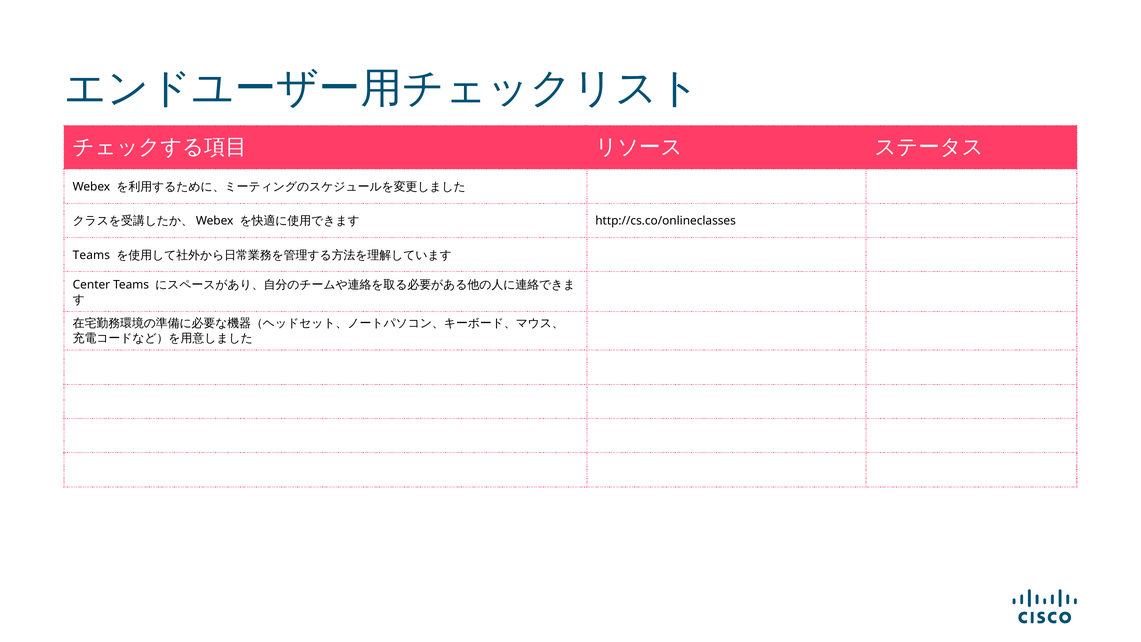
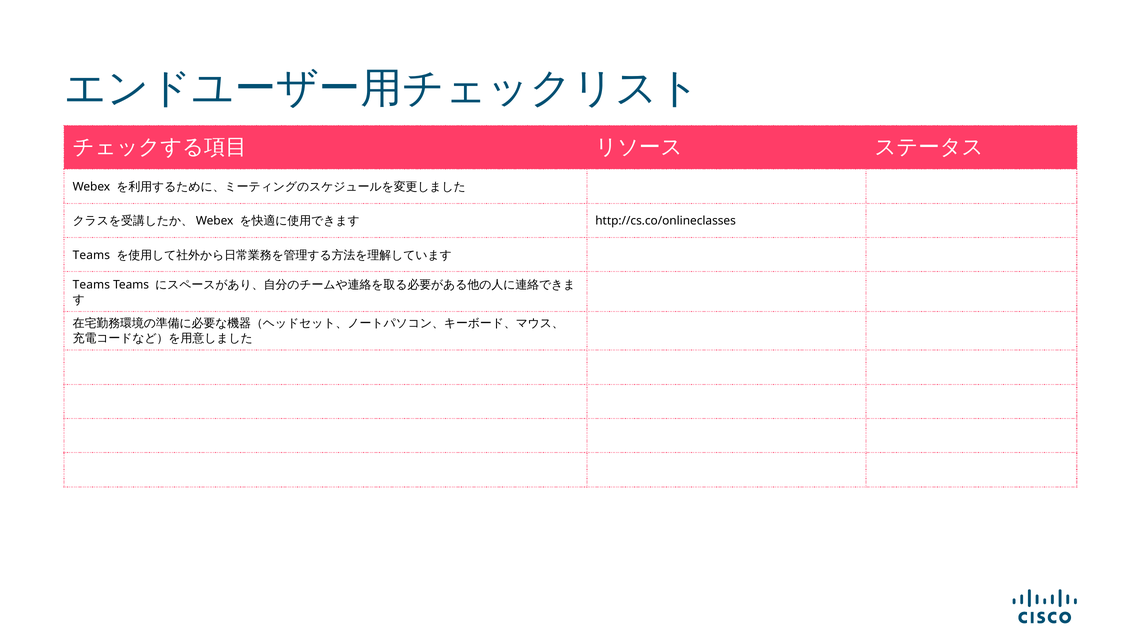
Center at (91, 285): Center -> Teams
